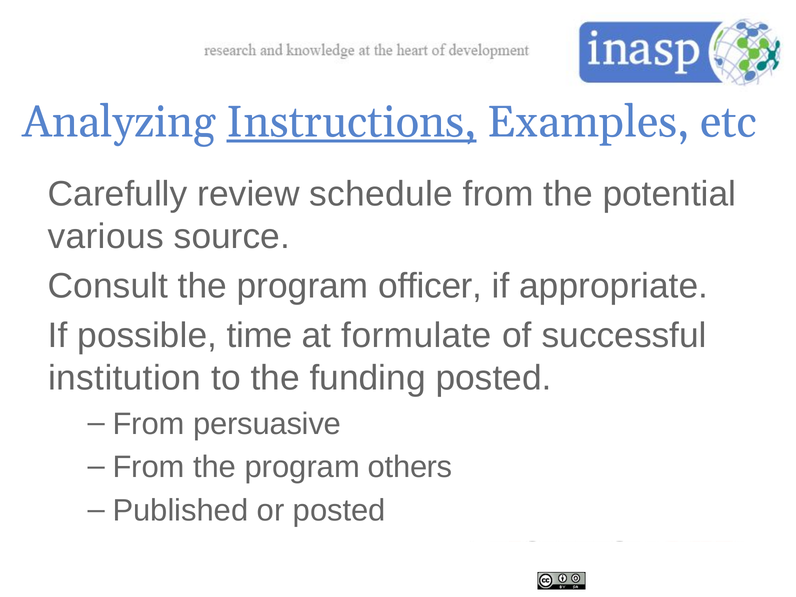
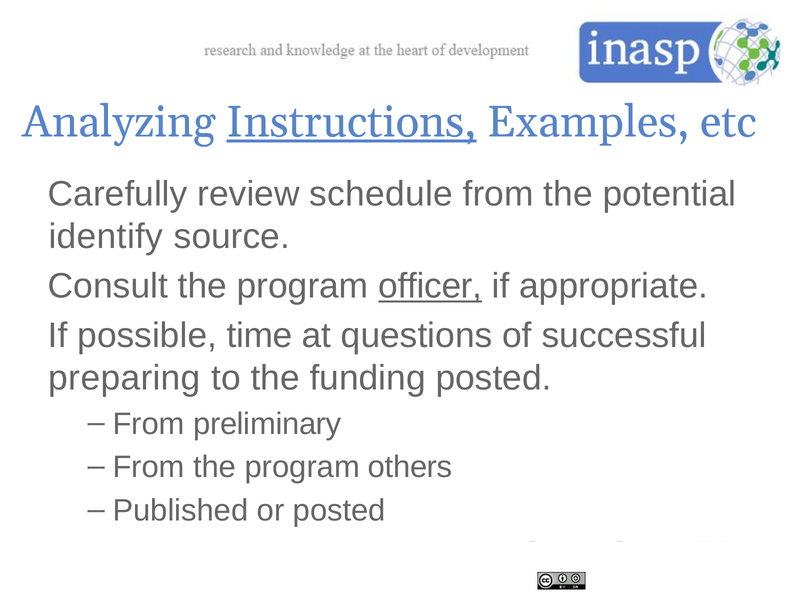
various: various -> identify
officer underline: none -> present
formulate: formulate -> questions
institution: institution -> preparing
persuasive: persuasive -> preliminary
